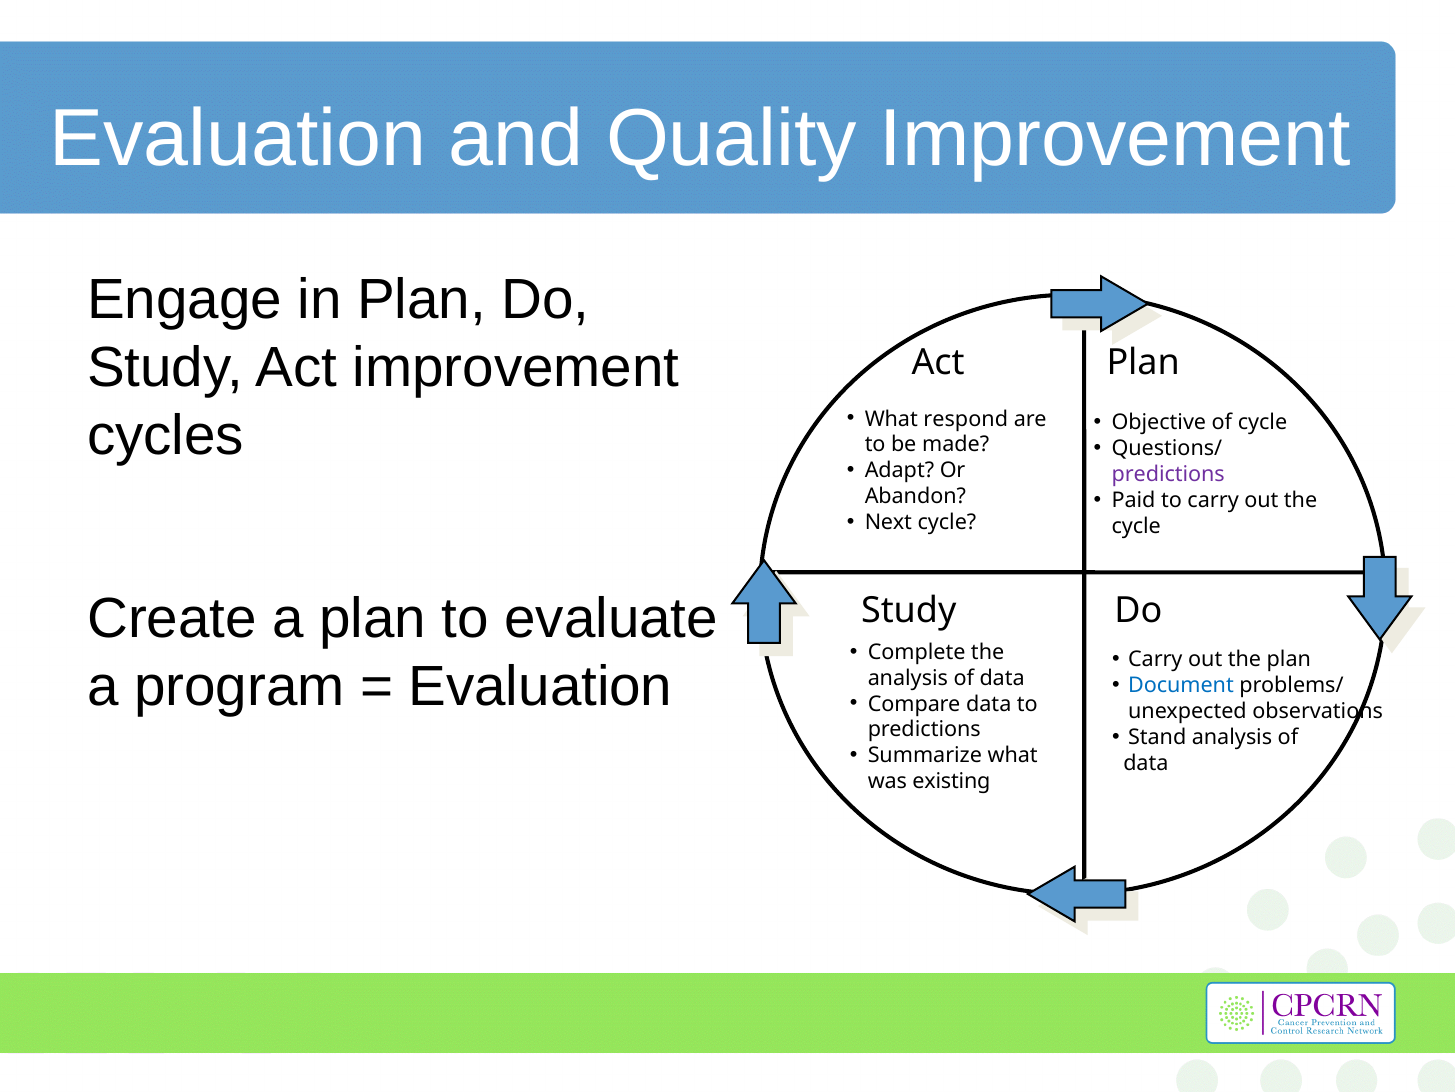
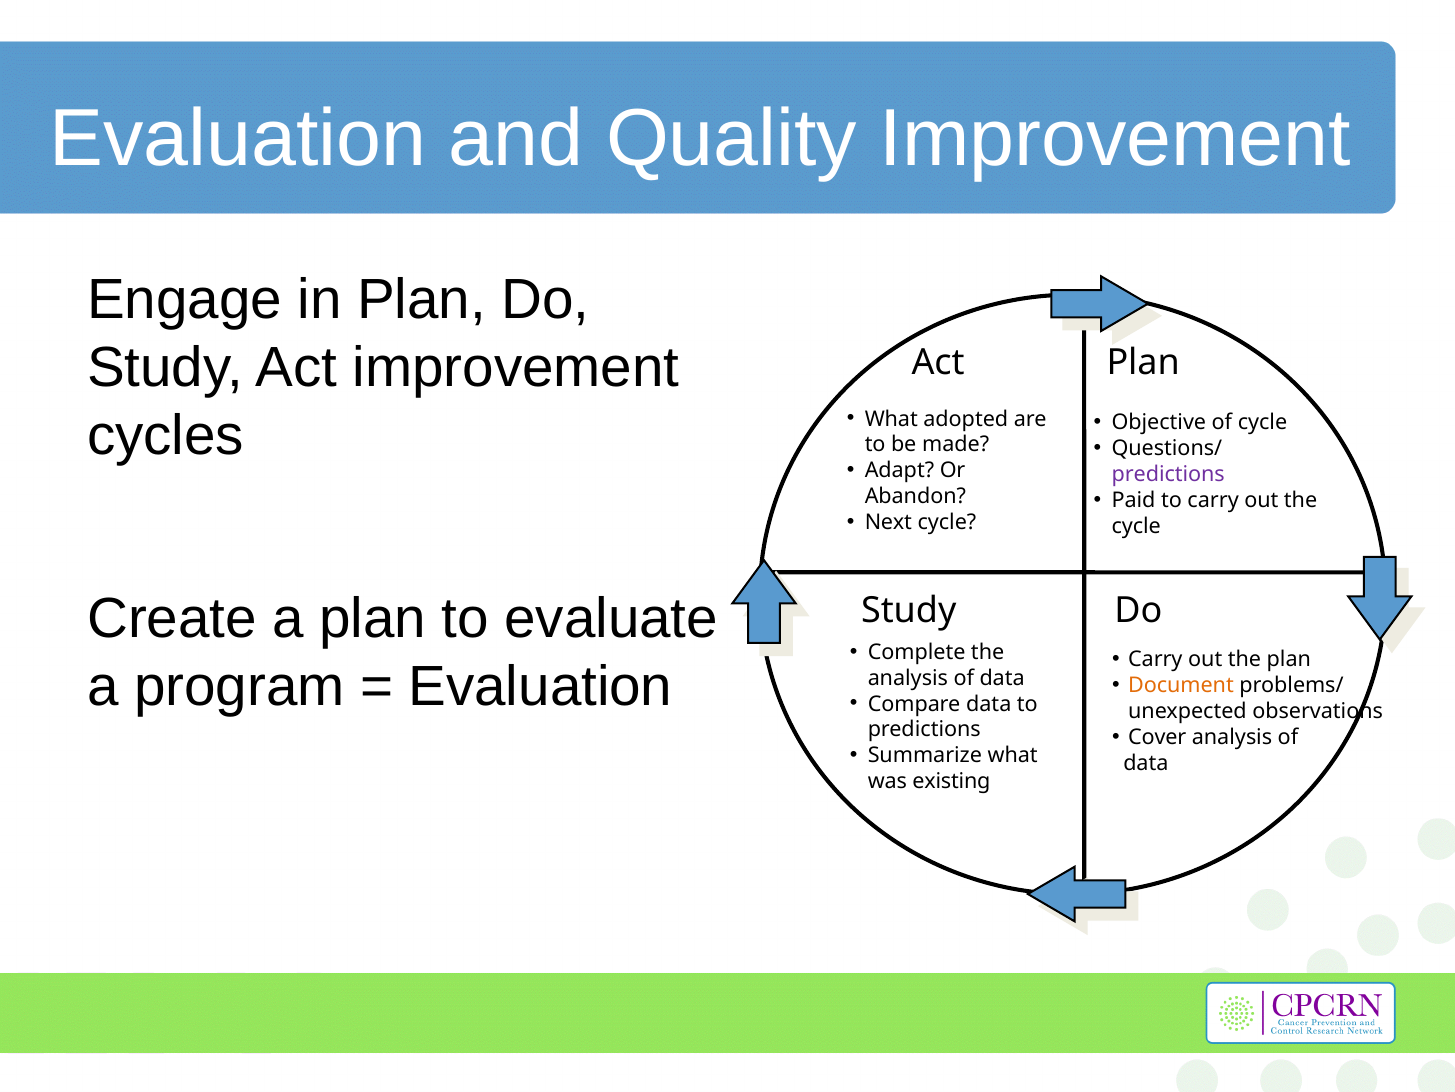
respond: respond -> adopted
Document colour: blue -> orange
Stand: Stand -> Cover
